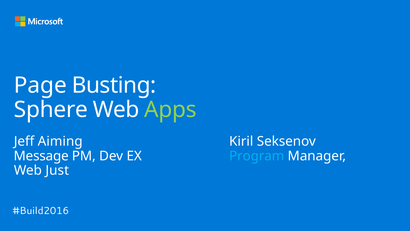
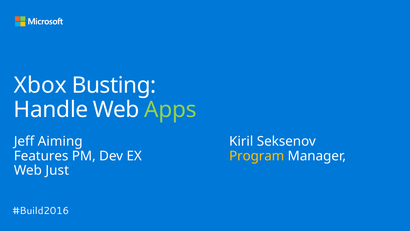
Page: Page -> Xbox
Sphere: Sphere -> Handle
Message: Message -> Features
Program colour: light blue -> yellow
